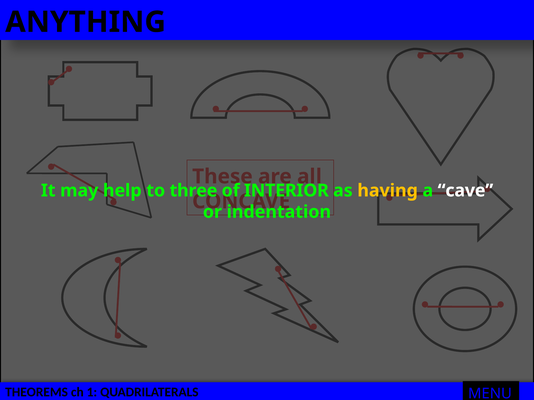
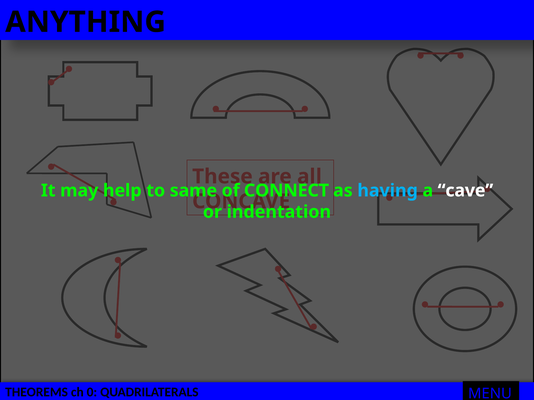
three: three -> same
INTERIOR: INTERIOR -> CONNECT
having colour: yellow -> light blue
1: 1 -> 0
